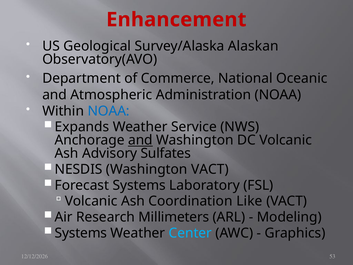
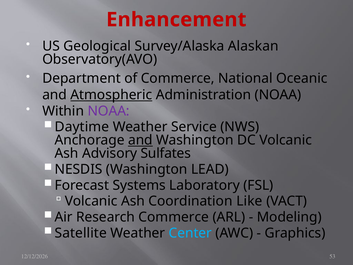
Atmospheric underline: none -> present
NOAA at (109, 111) colour: blue -> purple
Expands: Expands -> Daytime
Washington VACT: VACT -> LEAD
Research Millimeters: Millimeters -> Commerce
Systems at (81, 233): Systems -> Satellite
